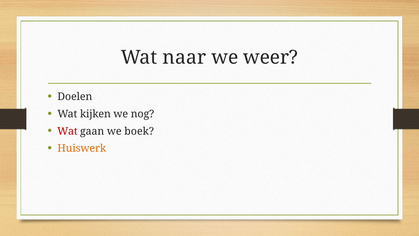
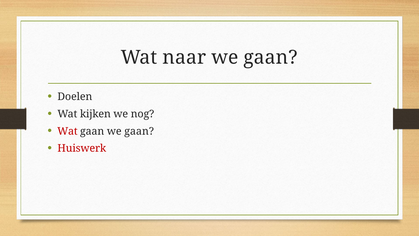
weer at (271, 57): weer -> gaan
gaan we boek: boek -> gaan
Huiswerk colour: orange -> red
